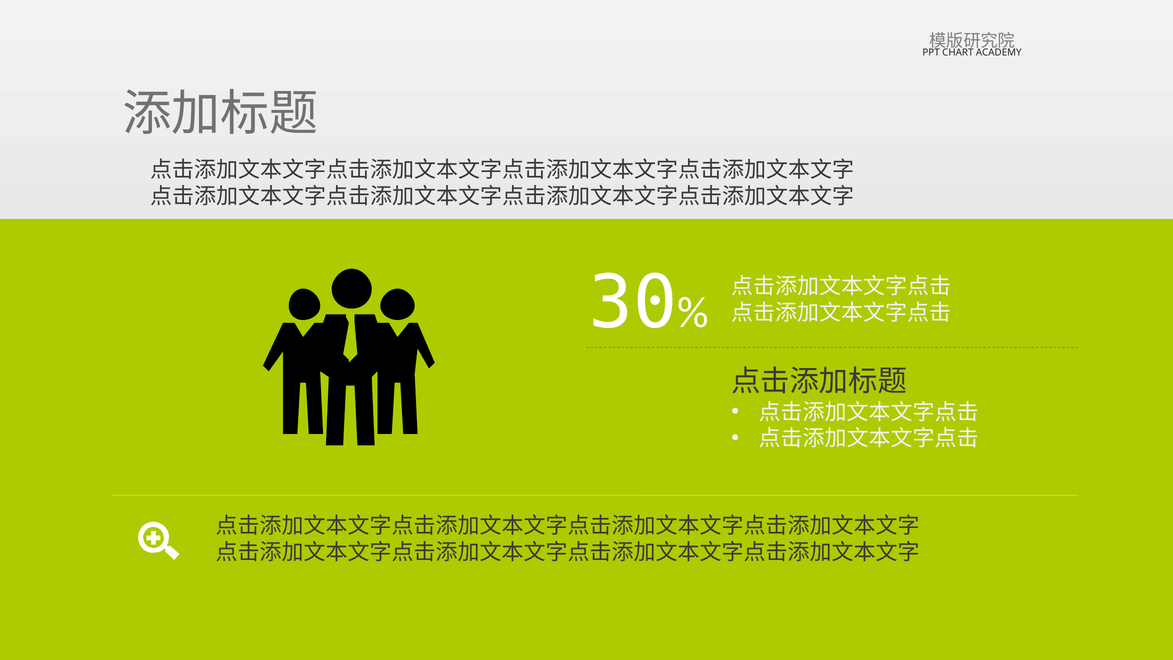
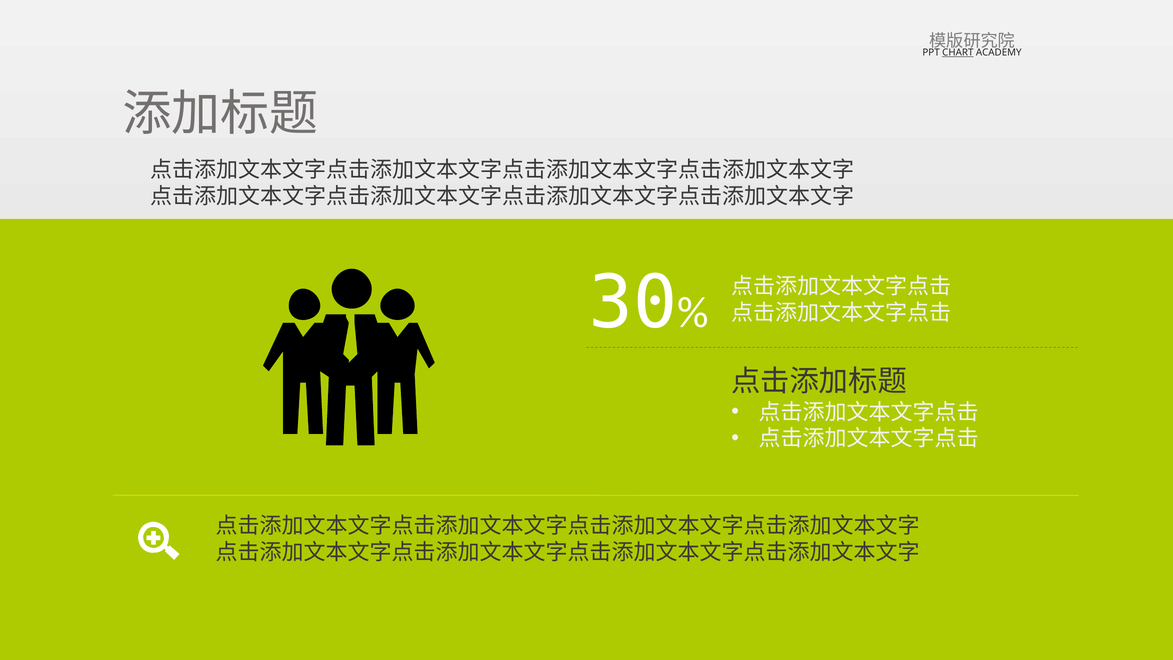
CHART underline: none -> present
